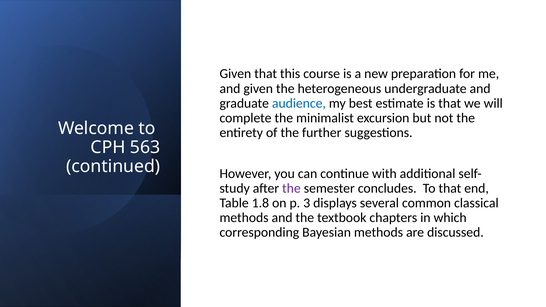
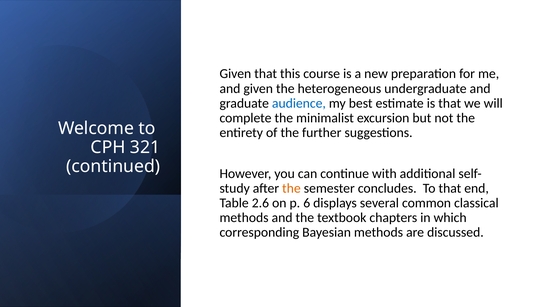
563: 563 -> 321
the at (291, 188) colour: purple -> orange
1.8: 1.8 -> 2.6
3: 3 -> 6
